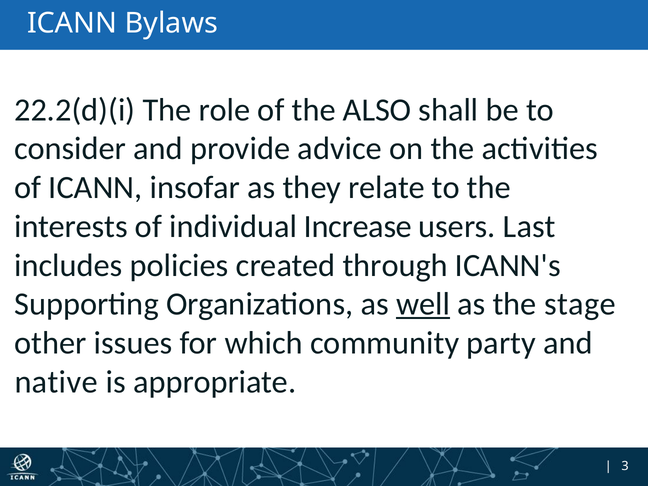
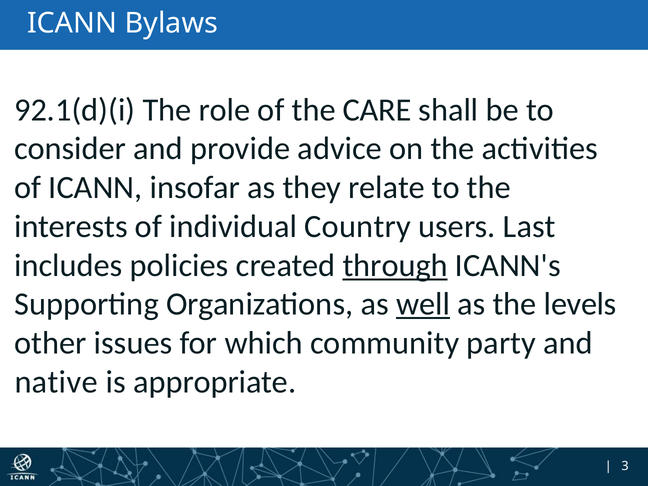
22.2(d)(i: 22.2(d)(i -> 92.1(d)(i
ALSO: ALSO -> CARE
Increase: Increase -> Country
through underline: none -> present
stage: stage -> levels
